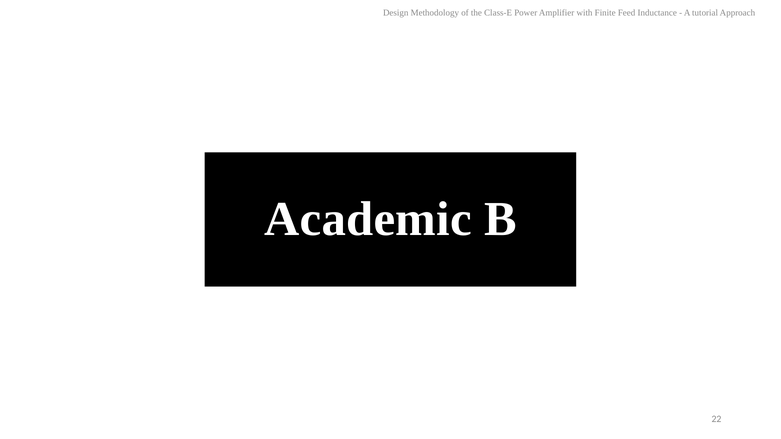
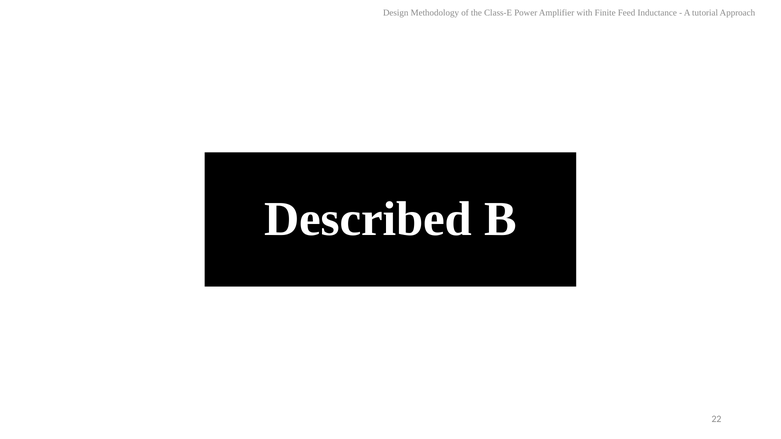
Academic: Academic -> Described
